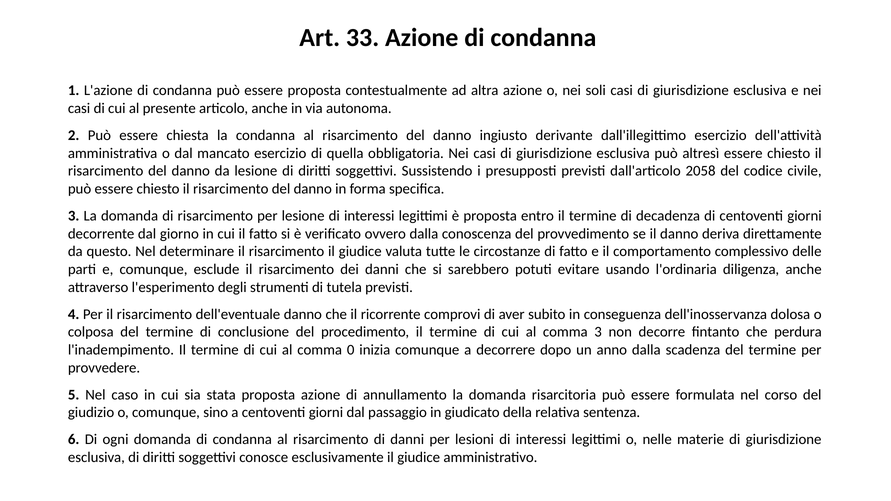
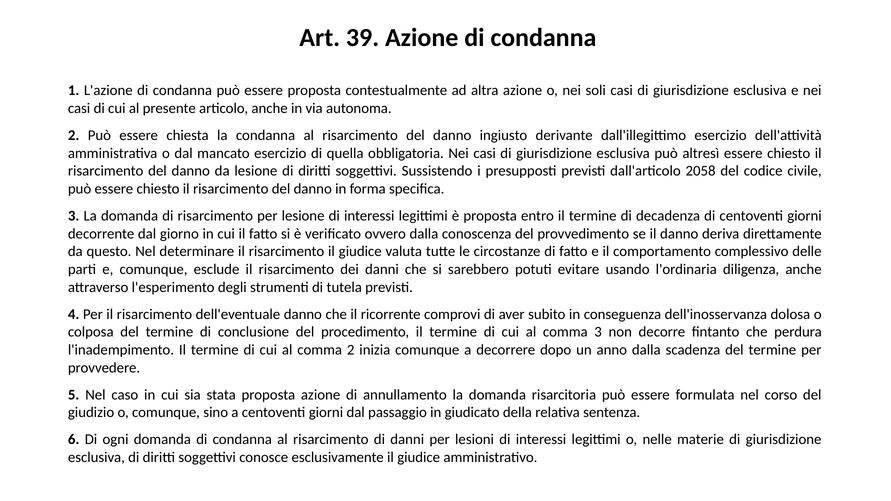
33: 33 -> 39
comma 0: 0 -> 2
